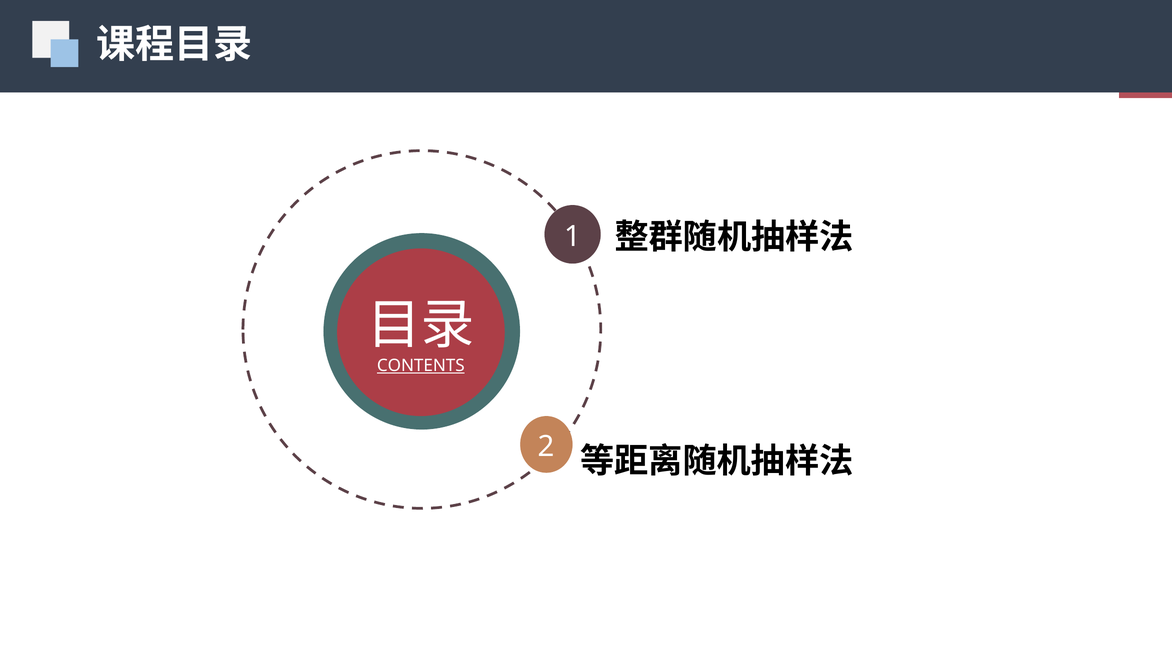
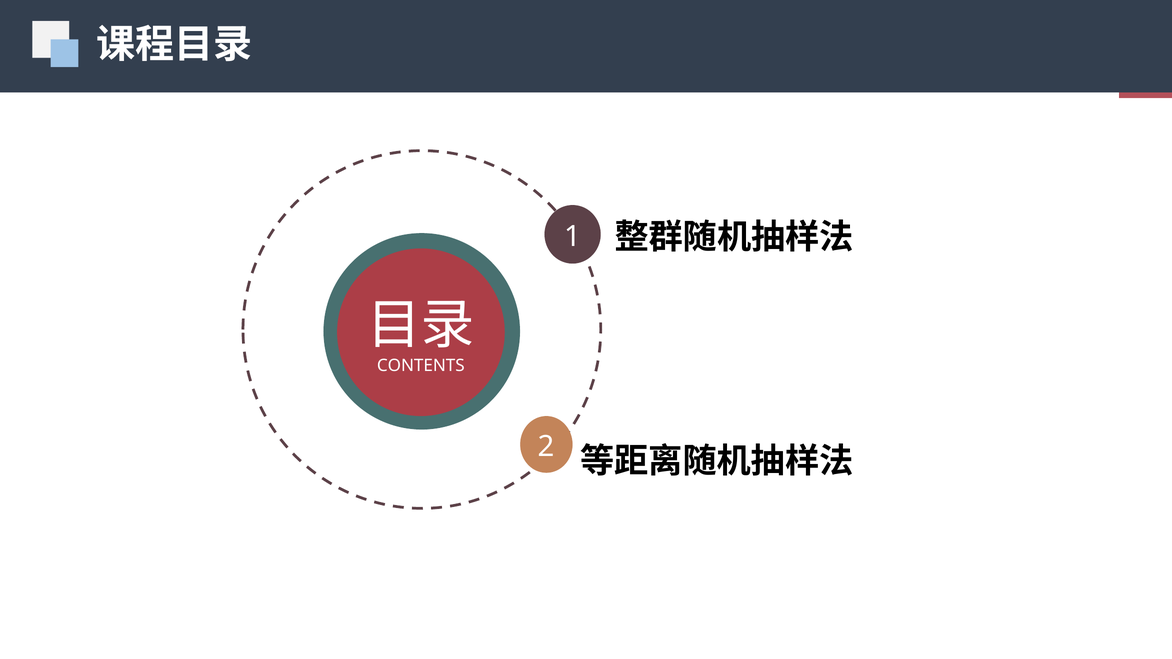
CONTENTS underline: present -> none
